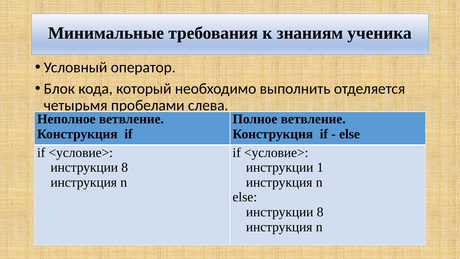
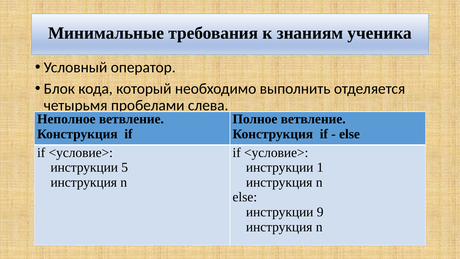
8 at (125, 167): 8 -> 5
8 at (320, 212): 8 -> 9
